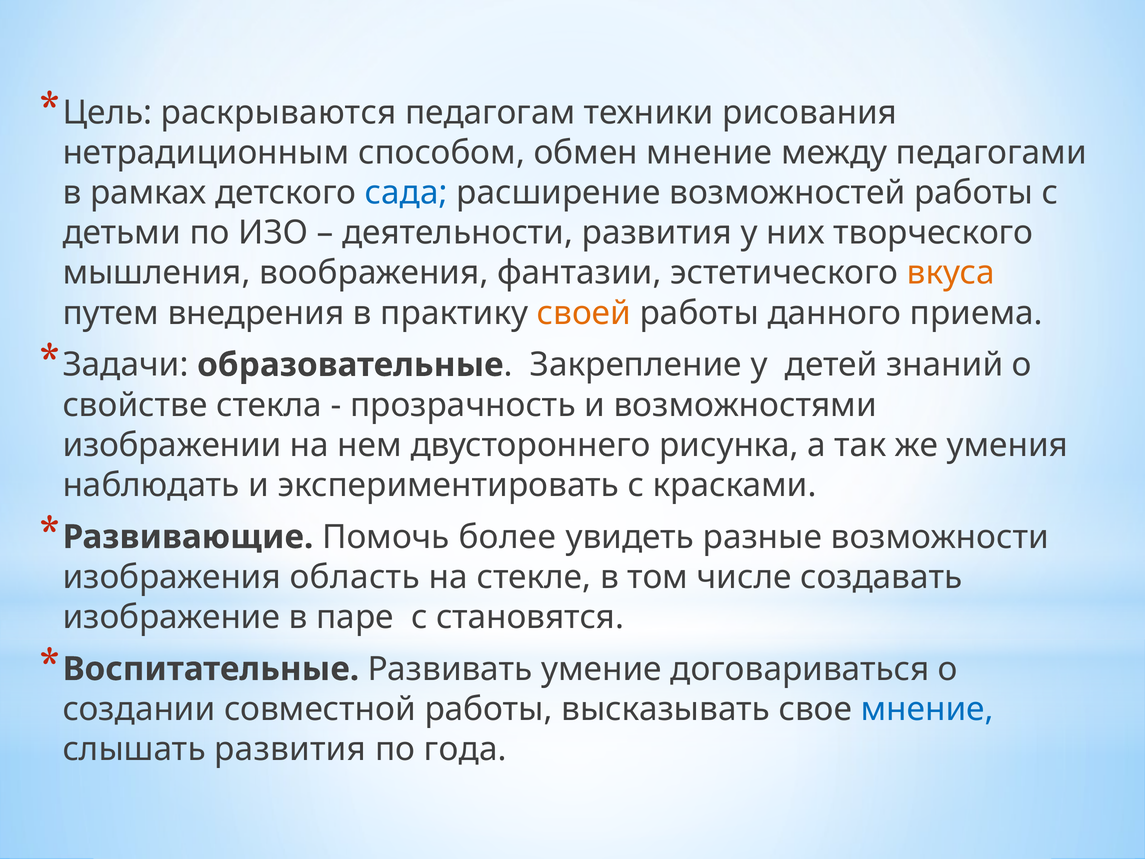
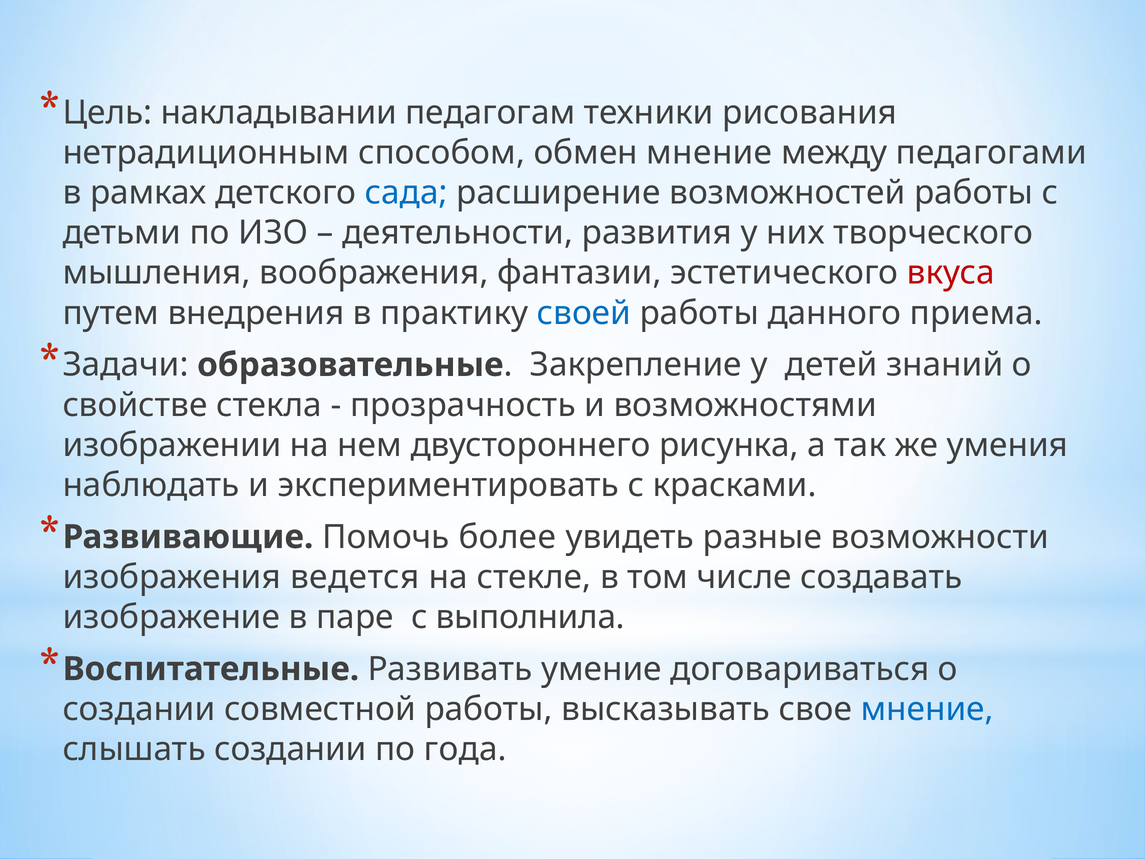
раскрываются: раскрываются -> накладывании
вкуса colour: orange -> red
своей colour: orange -> blue
область: область -> ведется
становятся: становятся -> выполнила
слышать развития: развития -> создании
